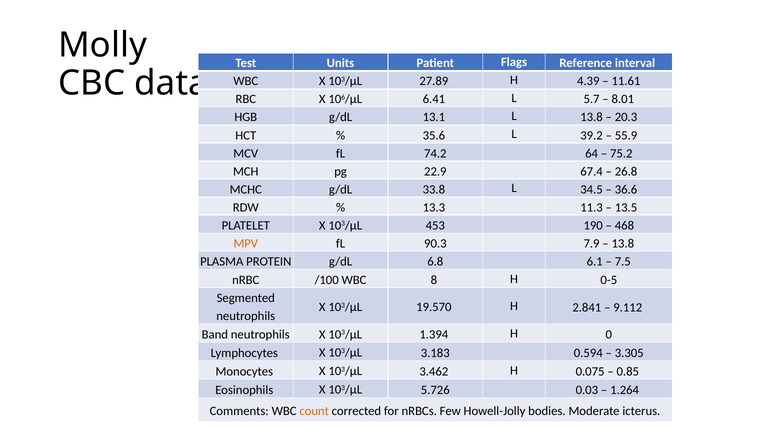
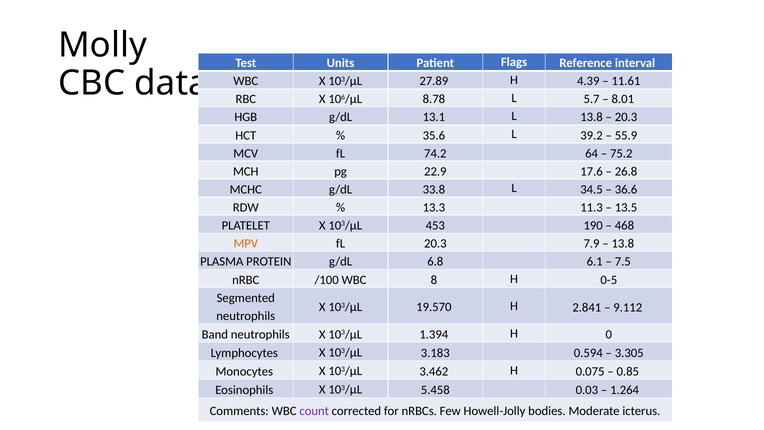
6.41: 6.41 -> 8.78
67.4: 67.4 -> 17.6
fL 90.3: 90.3 -> 20.3
5.726: 5.726 -> 5.458
count colour: orange -> purple
